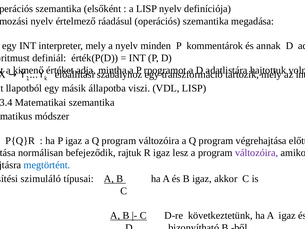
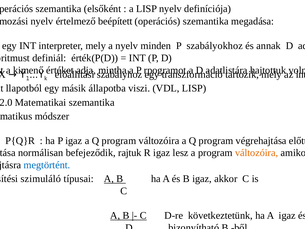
ráadásul: ráadásul -> beépített
kommentárok: kommentárok -> szabályokhoz
3.4: 3.4 -> 2.0
változóira at (257, 153) colour: purple -> orange
